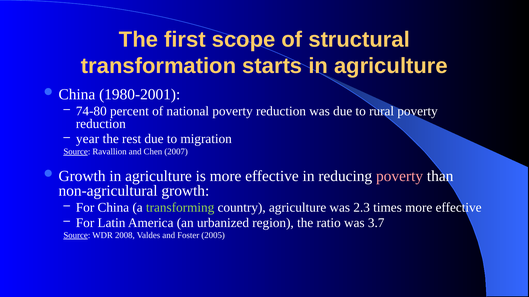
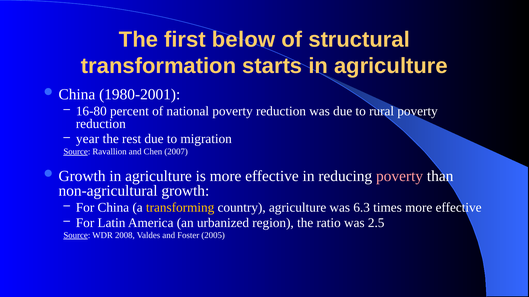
scope: scope -> below
74-80: 74-80 -> 16-80
transforming colour: light green -> yellow
2.3: 2.3 -> 6.3
3.7: 3.7 -> 2.5
